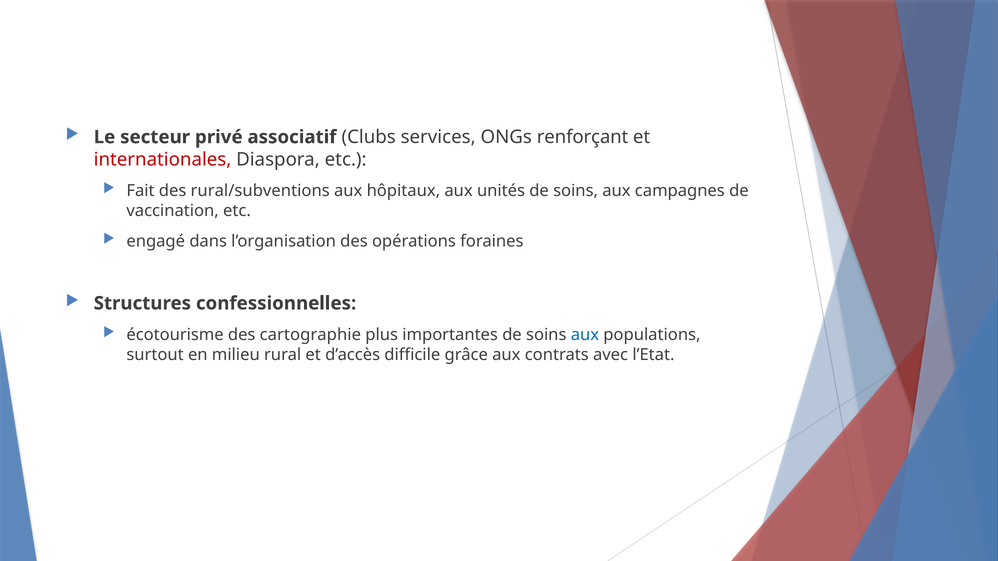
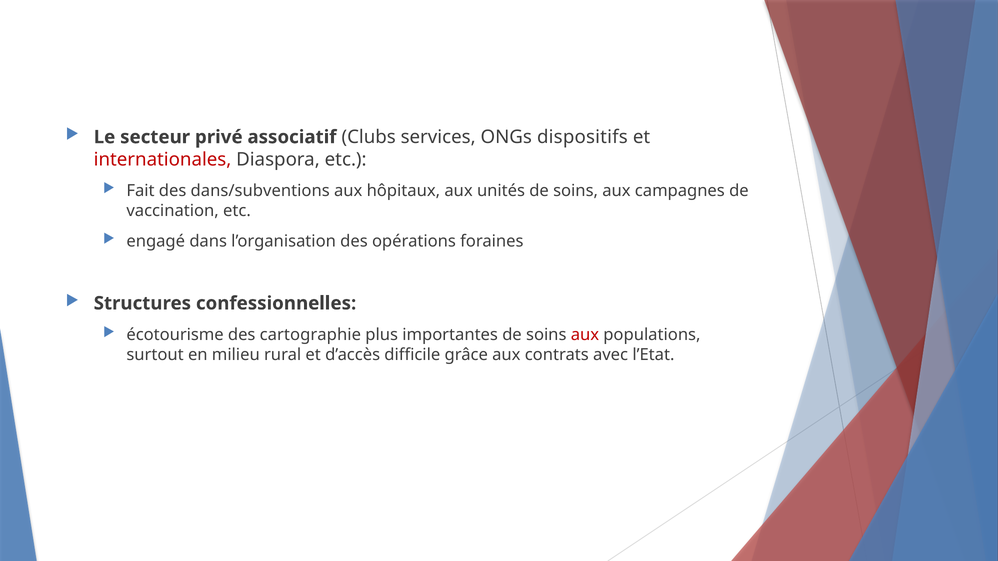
renforçant: renforçant -> dispositifs
rural/subventions: rural/subventions -> dans/subventions
aux at (585, 335) colour: blue -> red
